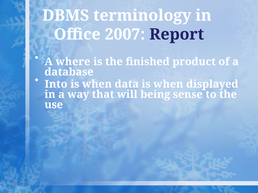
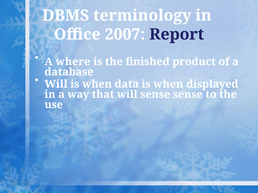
Into at (56, 84): Into -> Will
will being: being -> sense
